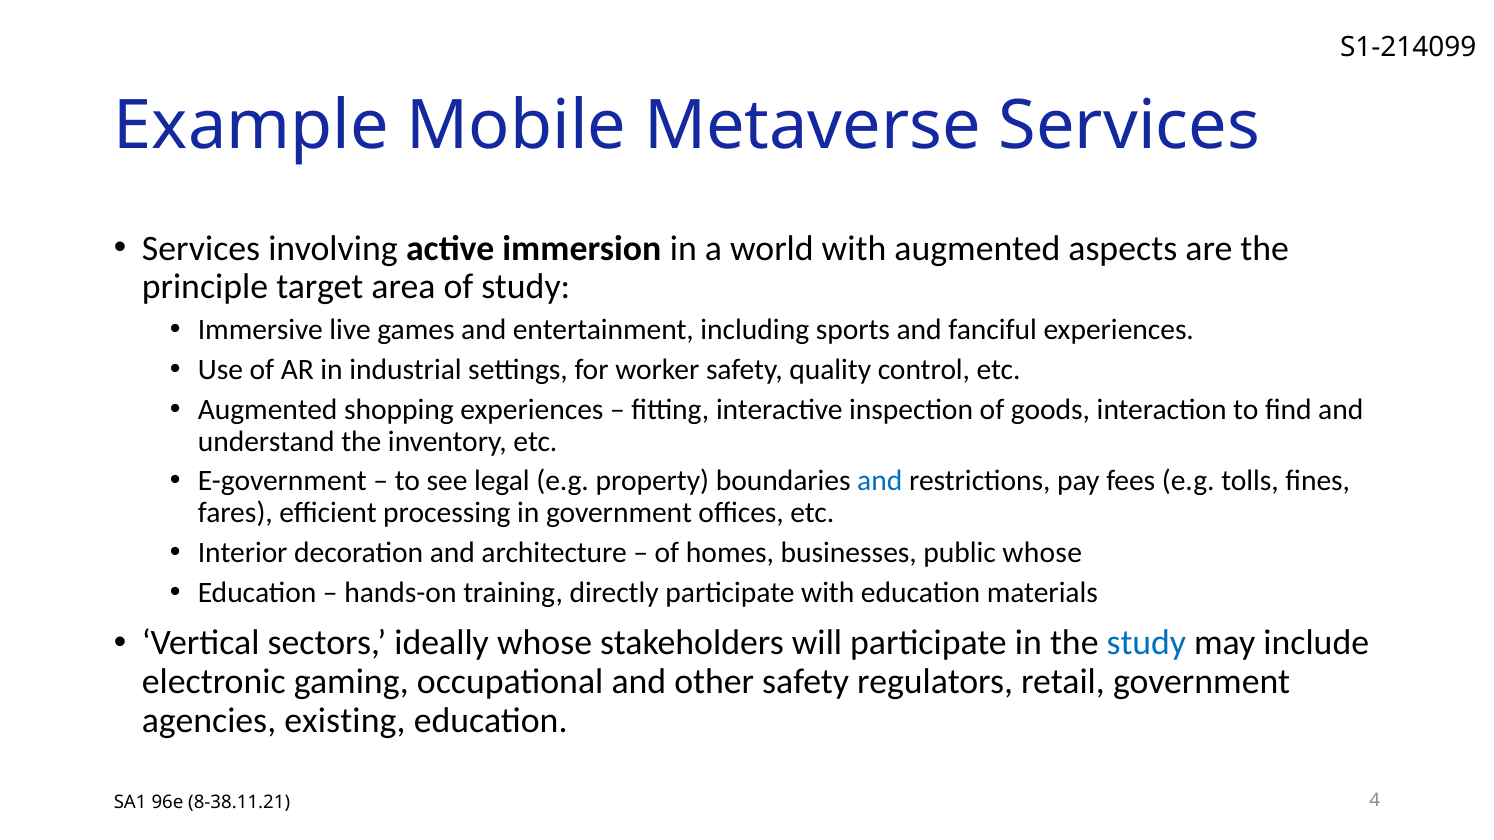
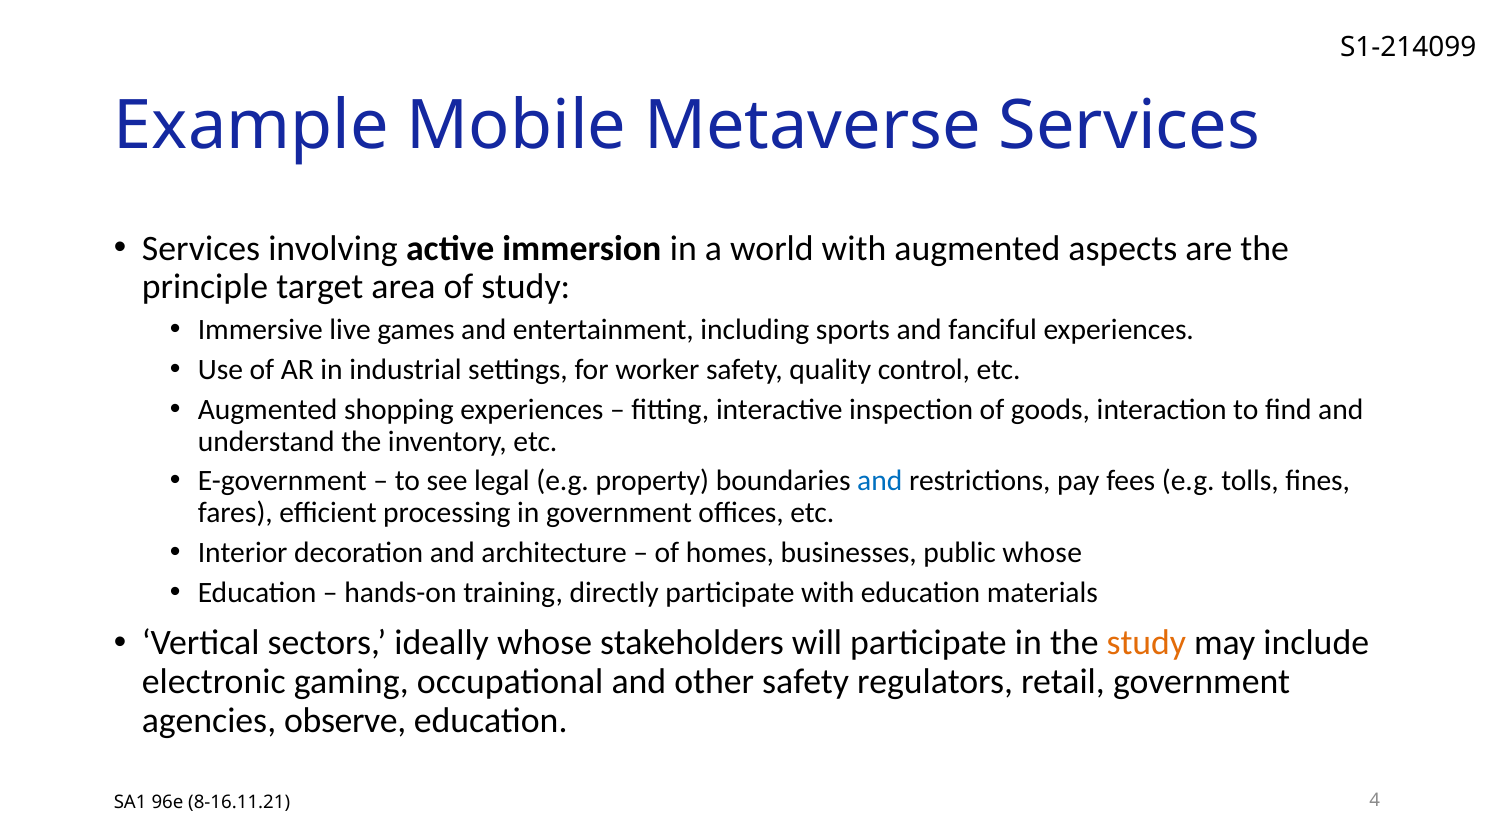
study at (1146, 643) colour: blue -> orange
existing: existing -> observe
8-38.11.21: 8-38.11.21 -> 8-16.11.21
